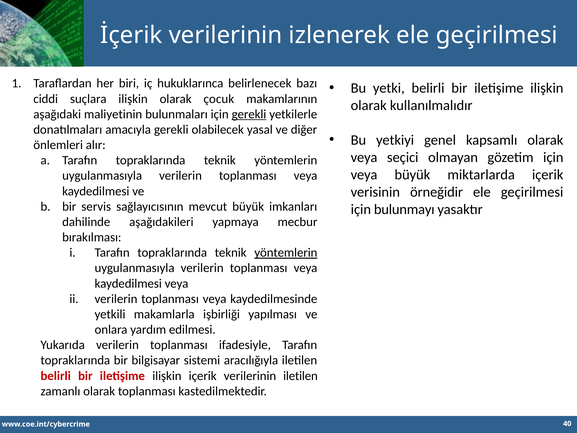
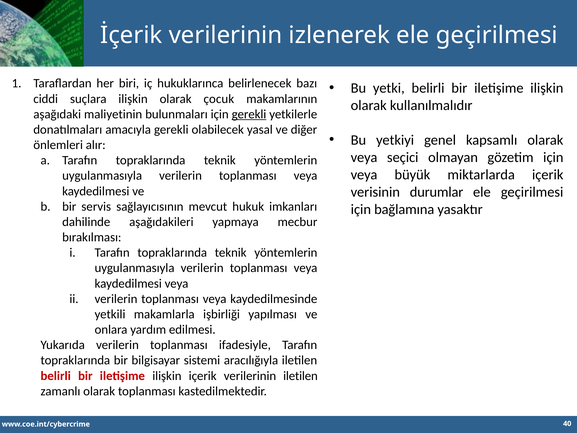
örneğidir: örneğidir -> durumlar
mevcut büyük: büyük -> hukuk
bulunmayı: bulunmayı -> bağlamına
yöntemlerin at (286, 253) underline: present -> none
